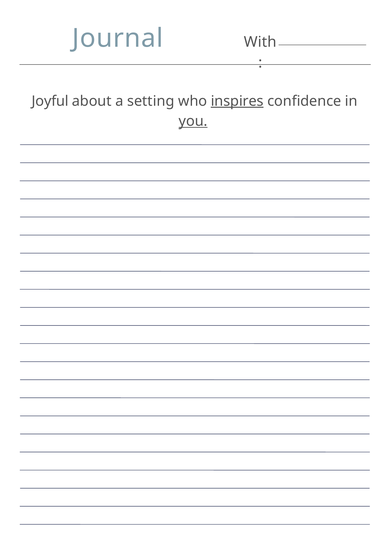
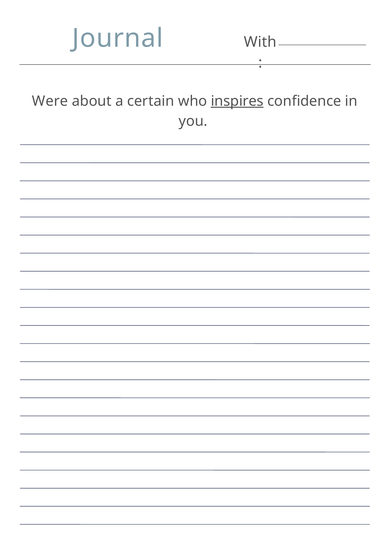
Joyful: Joyful -> Were
setting: setting -> certain
you underline: present -> none
